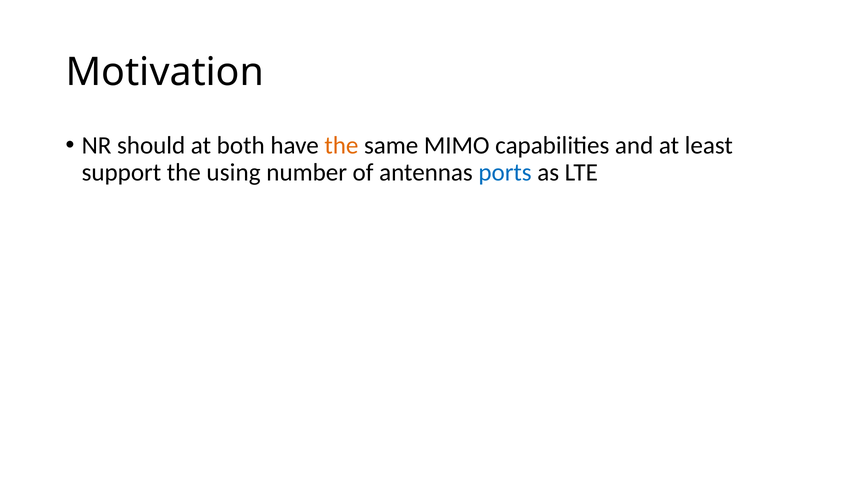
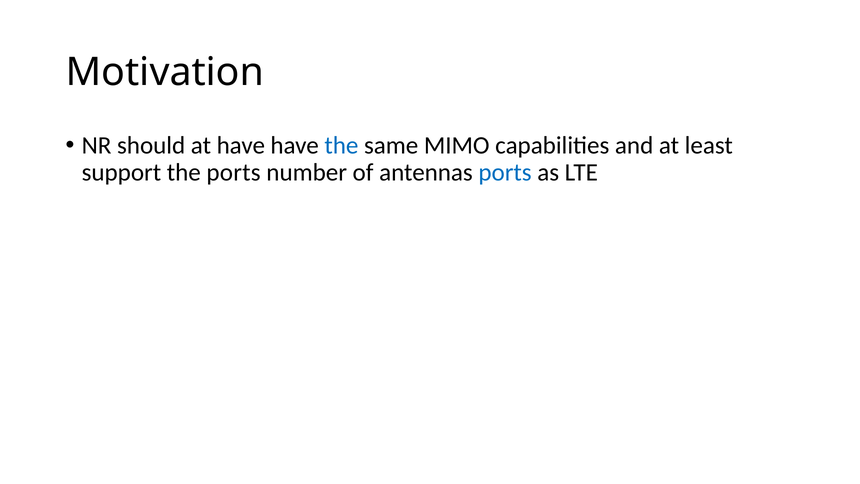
at both: both -> have
the at (341, 145) colour: orange -> blue
the using: using -> ports
